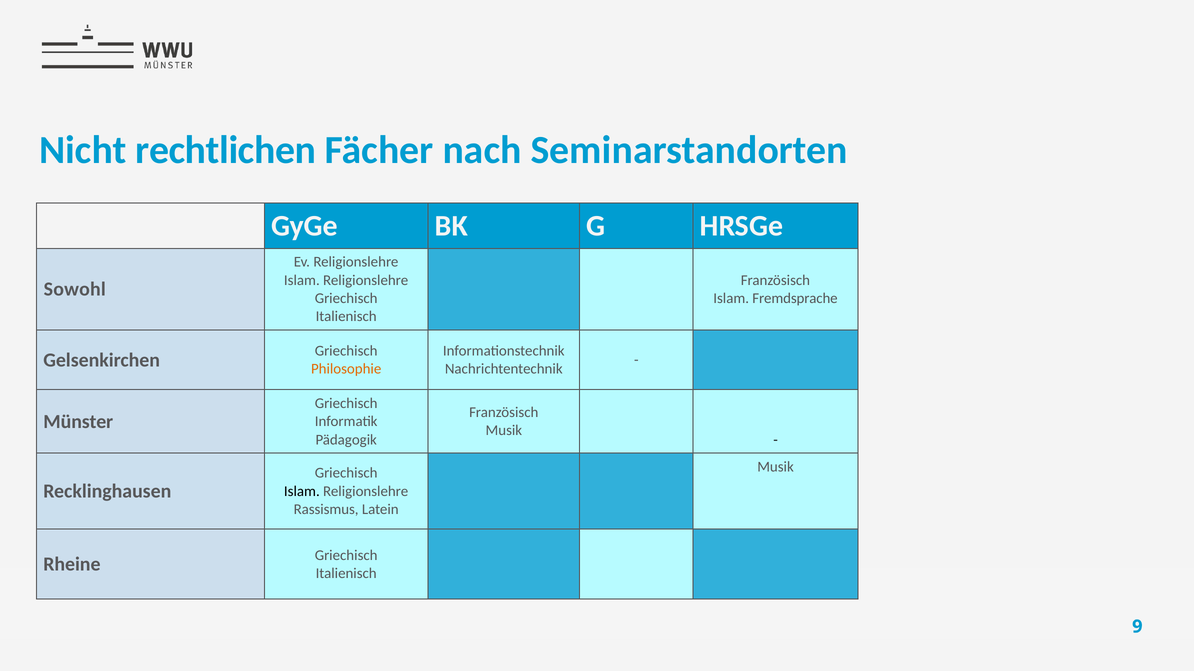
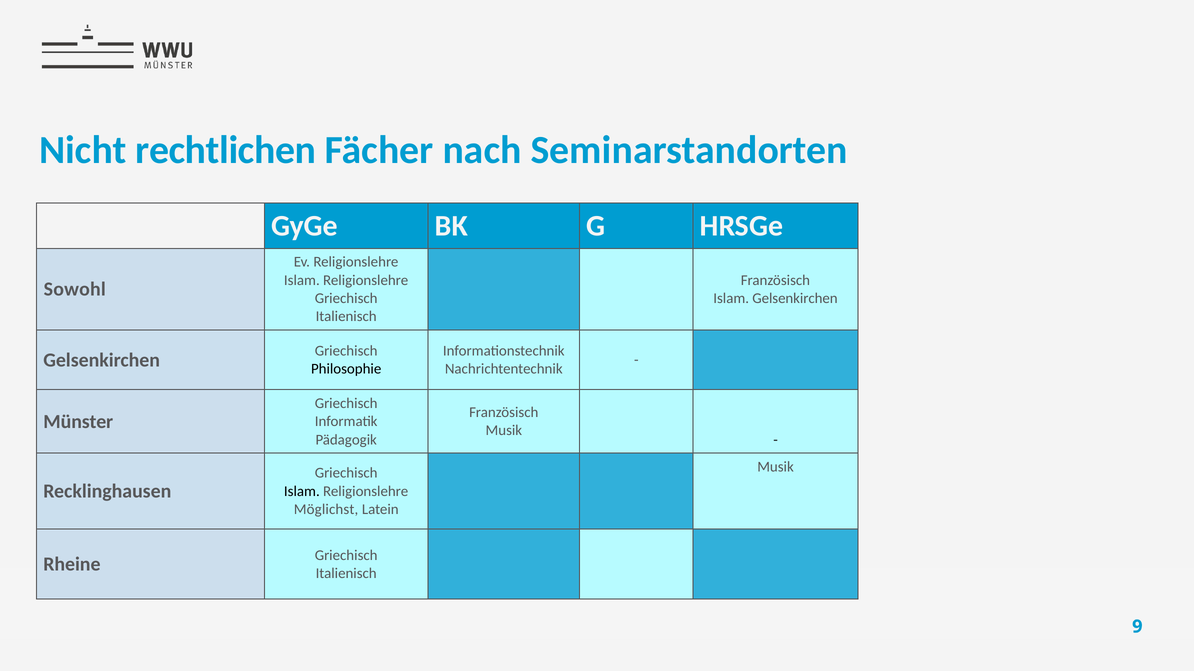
Islam Fremdsprache: Fremdsprache -> Gelsenkirchen
Philosophie colour: orange -> black
Rassismus: Rassismus -> Möglichst
